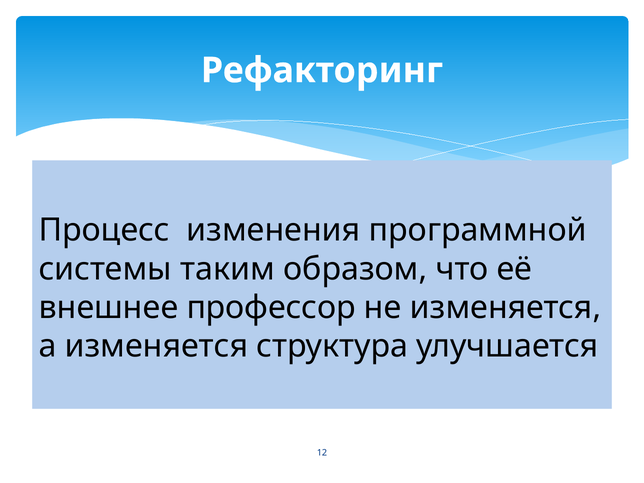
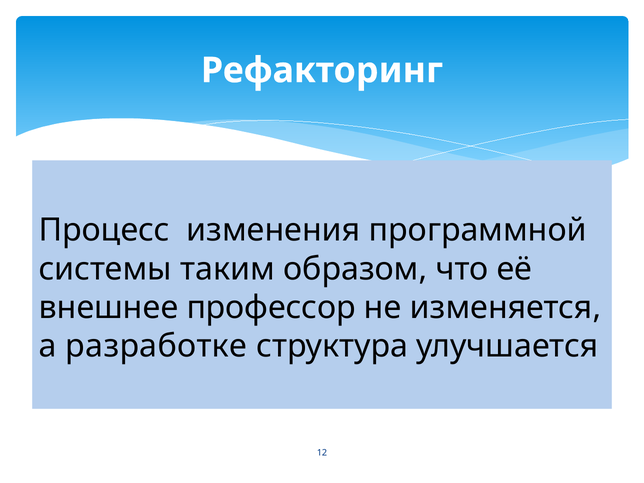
а изменяется: изменяется -> разработке
